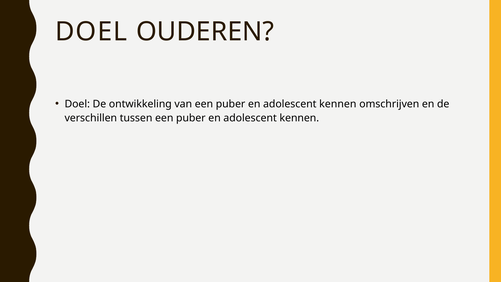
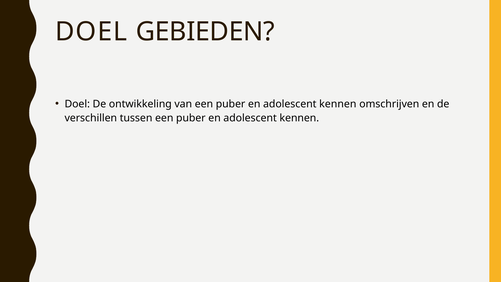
OUDEREN: OUDEREN -> GEBIEDEN
